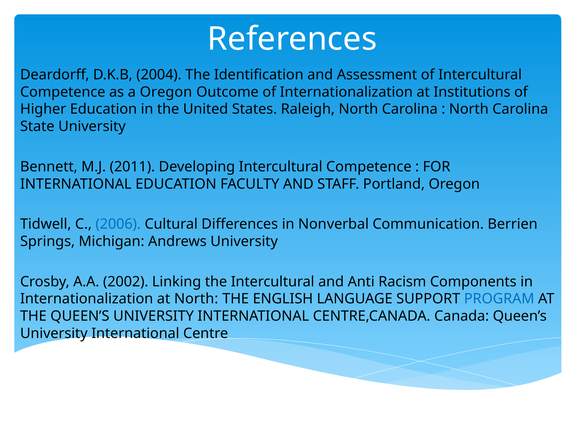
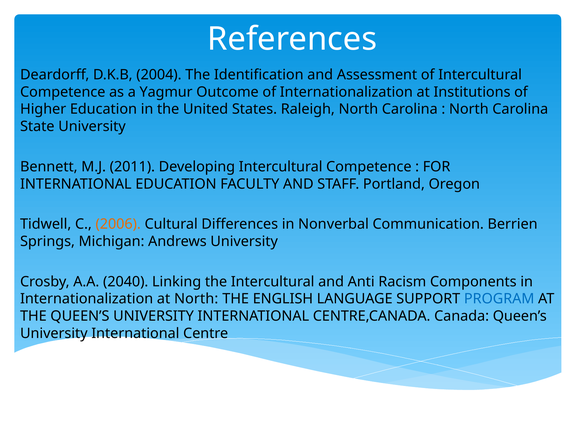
a Oregon: Oregon -> Yagmur
2006 colour: blue -> orange
2002: 2002 -> 2040
